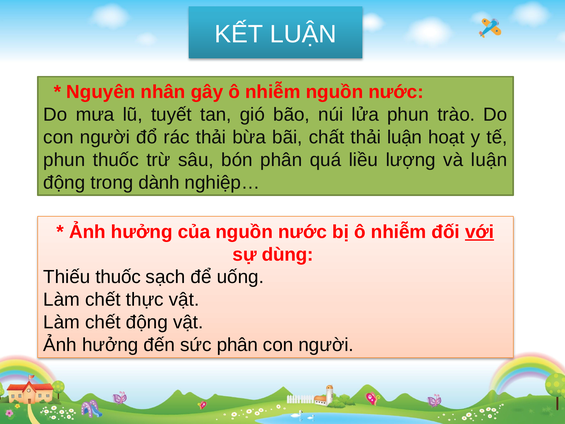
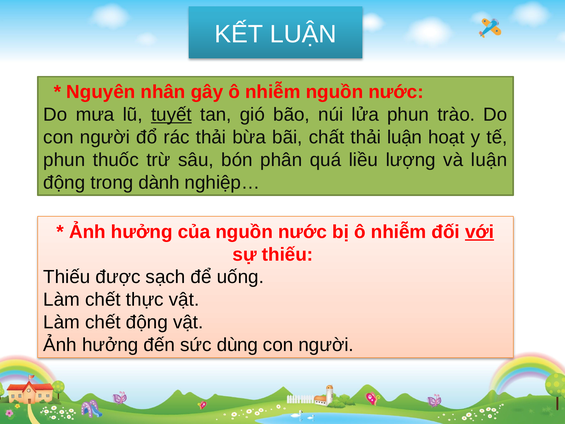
tuyết underline: none -> present
sự dùng: dùng -> thiếu
Thiếu thuốc: thuốc -> được
sức phân: phân -> dùng
